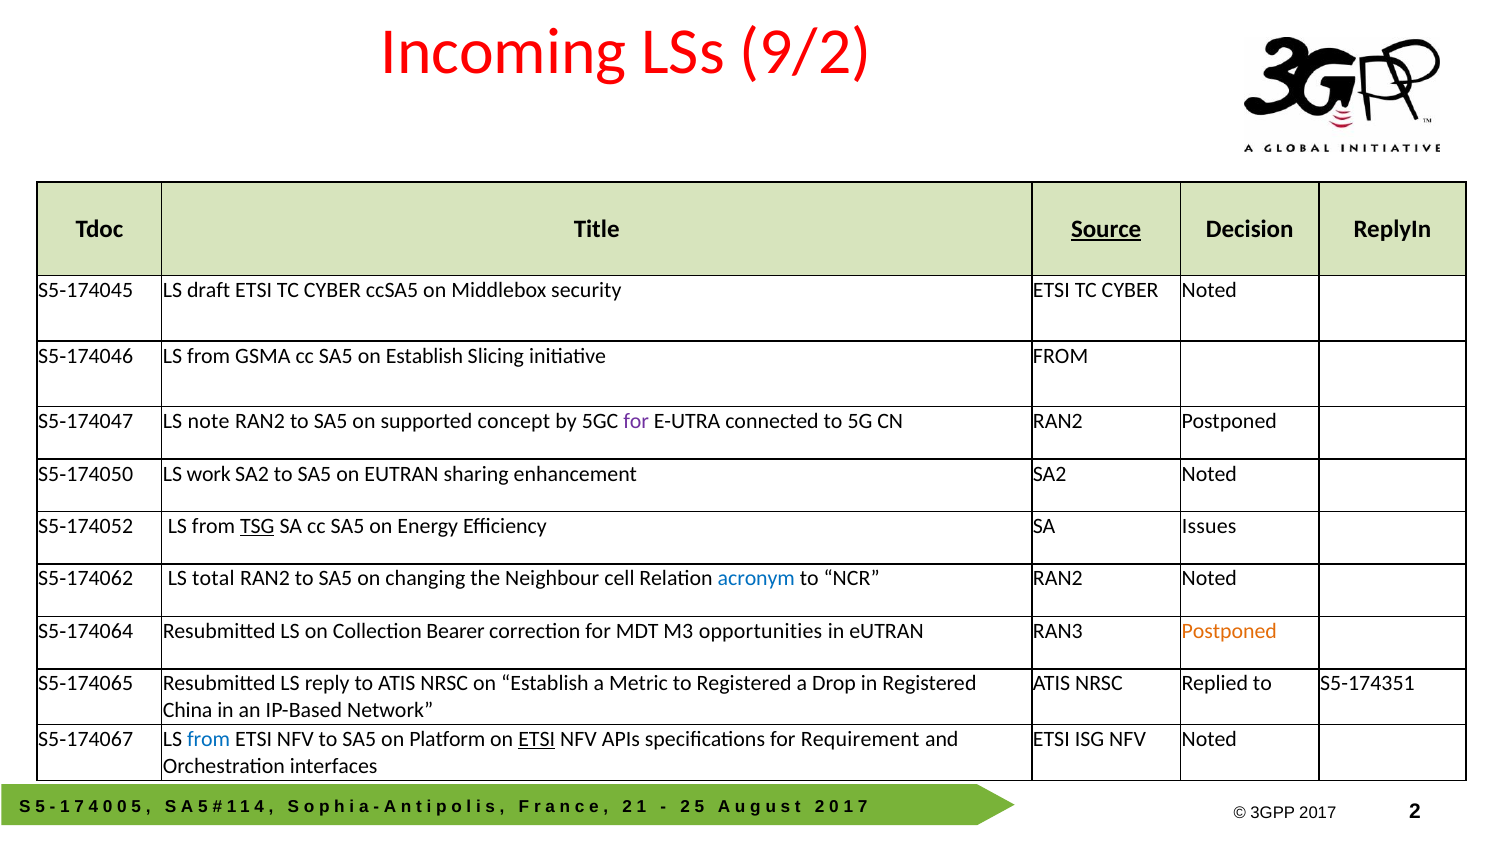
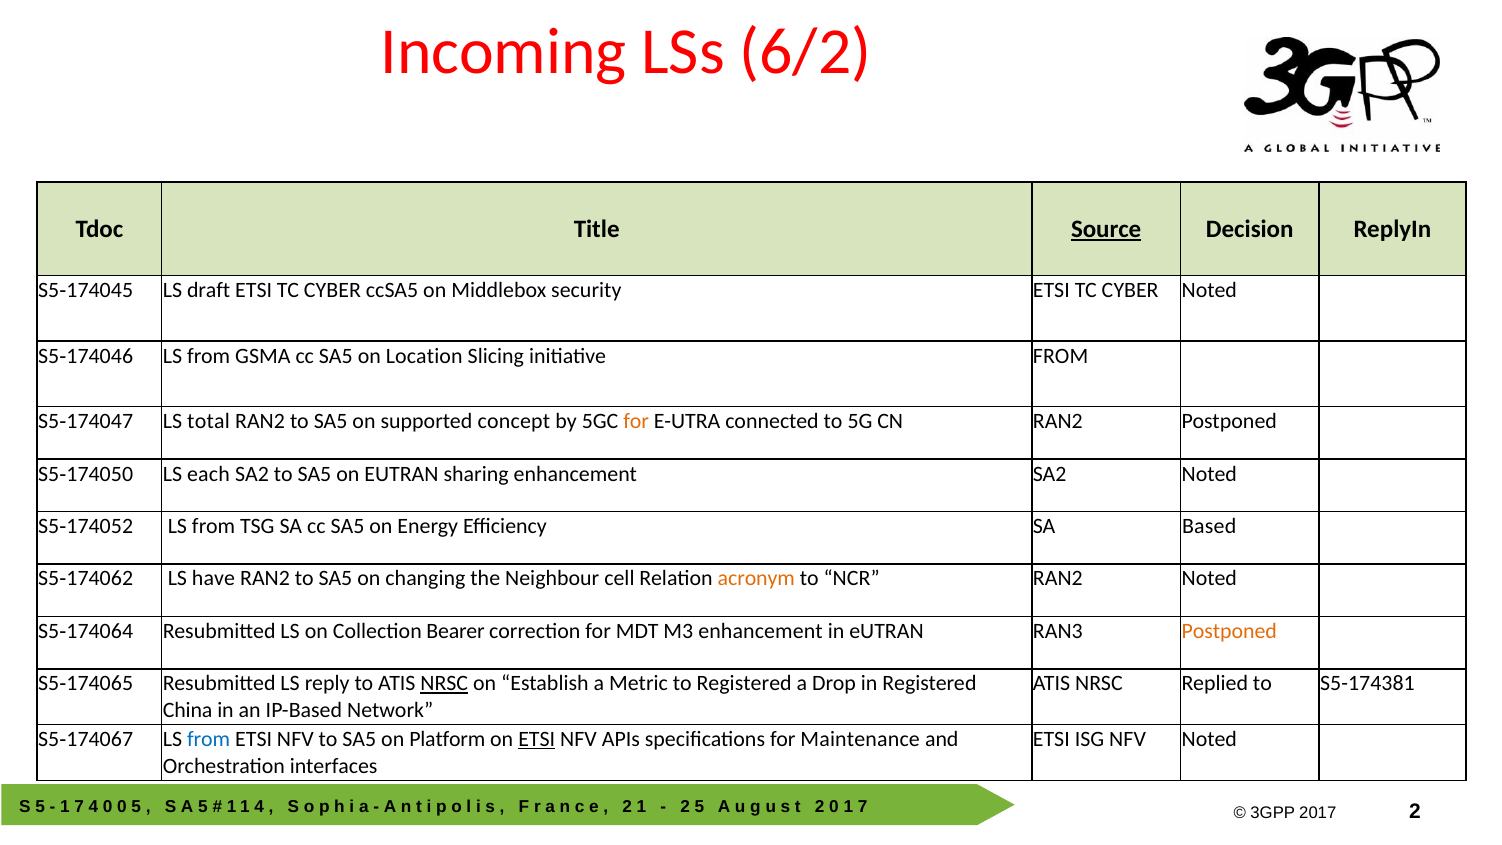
9/2: 9/2 -> 6/2
SA5 on Establish: Establish -> Location
note: note -> total
for at (636, 421) colour: purple -> orange
work: work -> each
TSG underline: present -> none
Issues: Issues -> Based
total: total -> have
acronym colour: blue -> orange
M3 opportunities: opportunities -> enhancement
S5-174351: S5-174351 -> S5-174381
NRSC at (444, 684) underline: none -> present
Requirement: Requirement -> Maintenance
